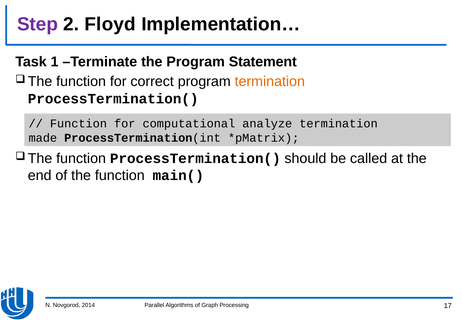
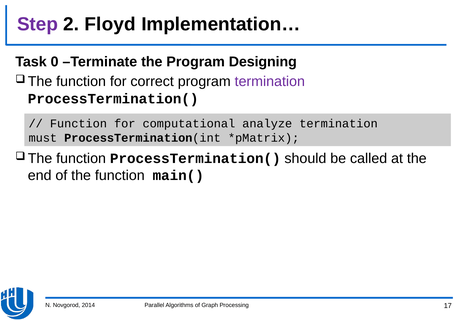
1: 1 -> 0
Statement: Statement -> Designing
termination at (270, 82) colour: orange -> purple
made: made -> must
